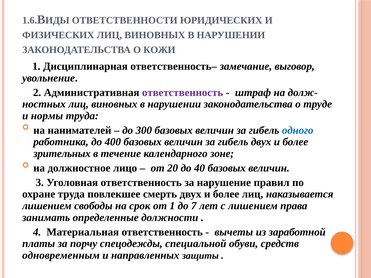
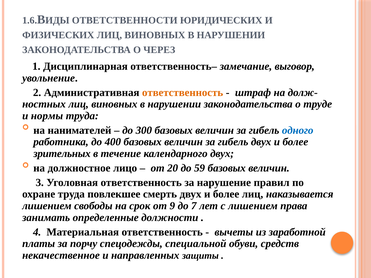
КОЖИ: КОЖИ -> ЧЕРЕЗ
ответственность at (183, 93) colour: purple -> orange
календарного зоне: зоне -> двух
40: 40 -> 59
от 1: 1 -> 9
одновременным: одновременным -> некачественное
